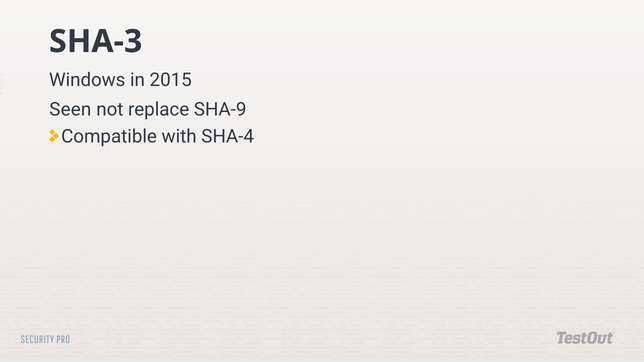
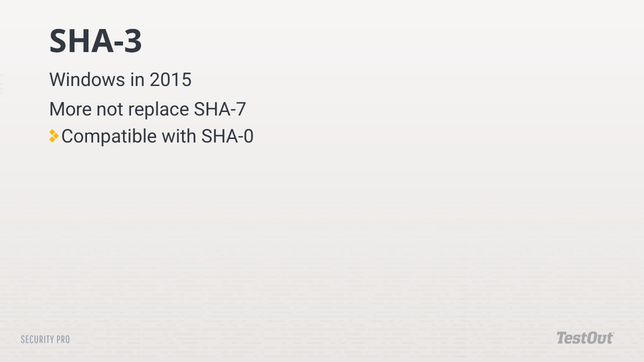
Seen: Seen -> More
SHA-9: SHA-9 -> SHA-7
SHA-4: SHA-4 -> SHA-0
